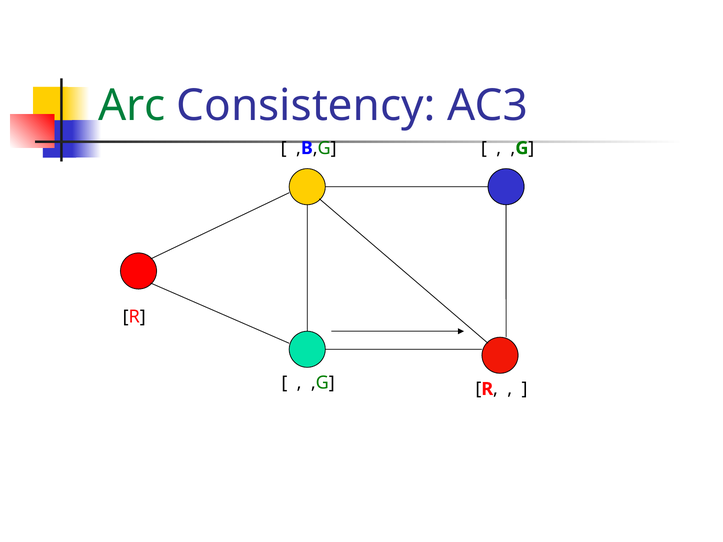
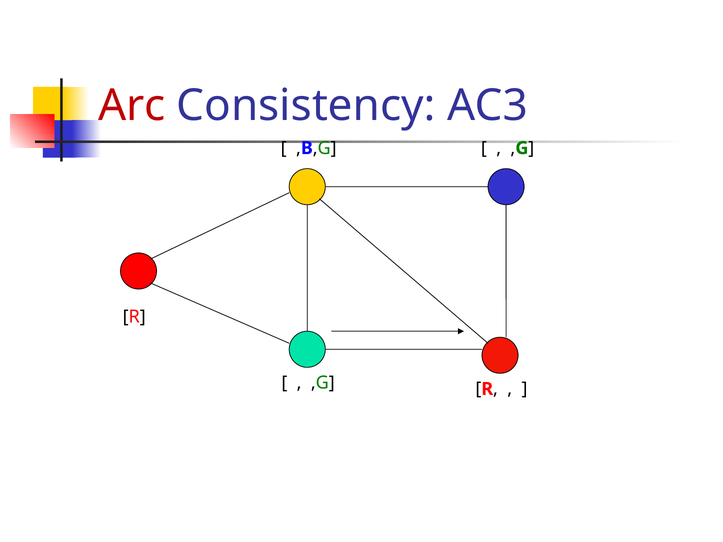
Arc colour: green -> red
